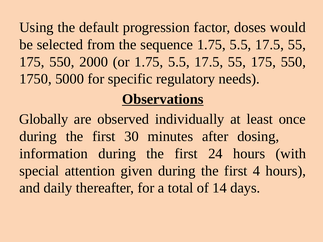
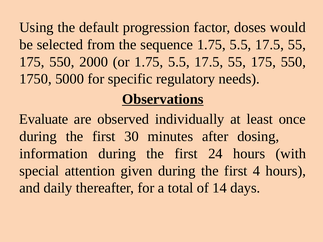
Globally: Globally -> Evaluate
